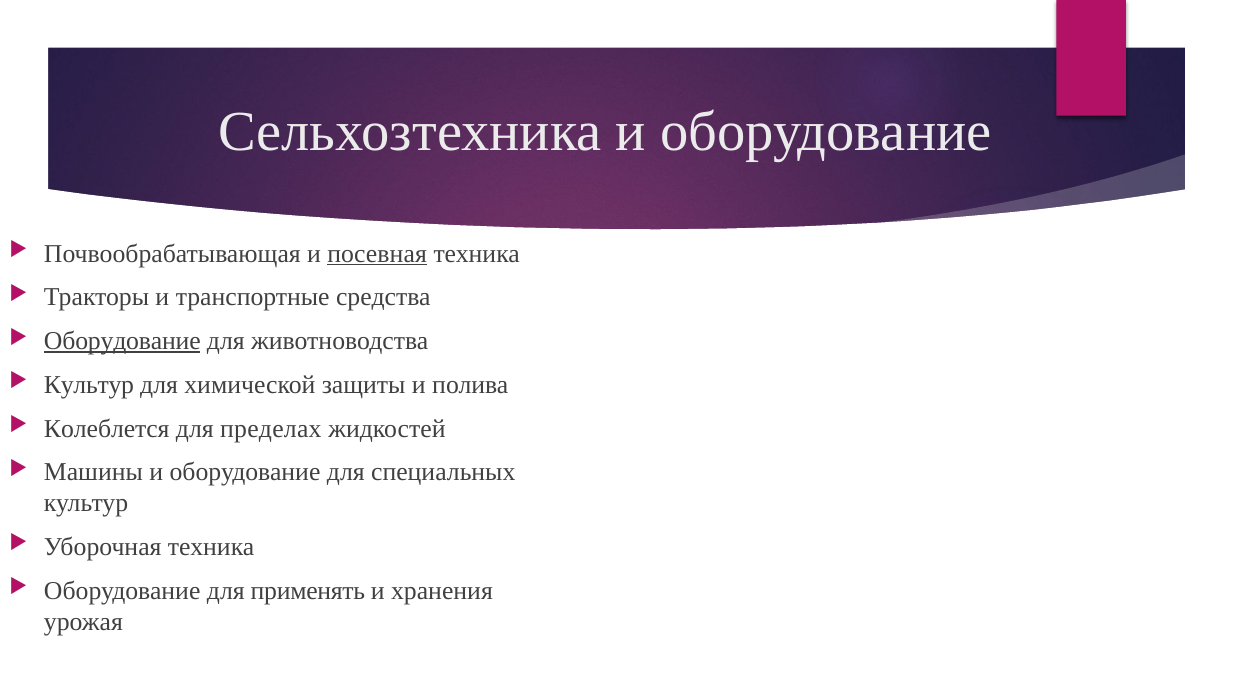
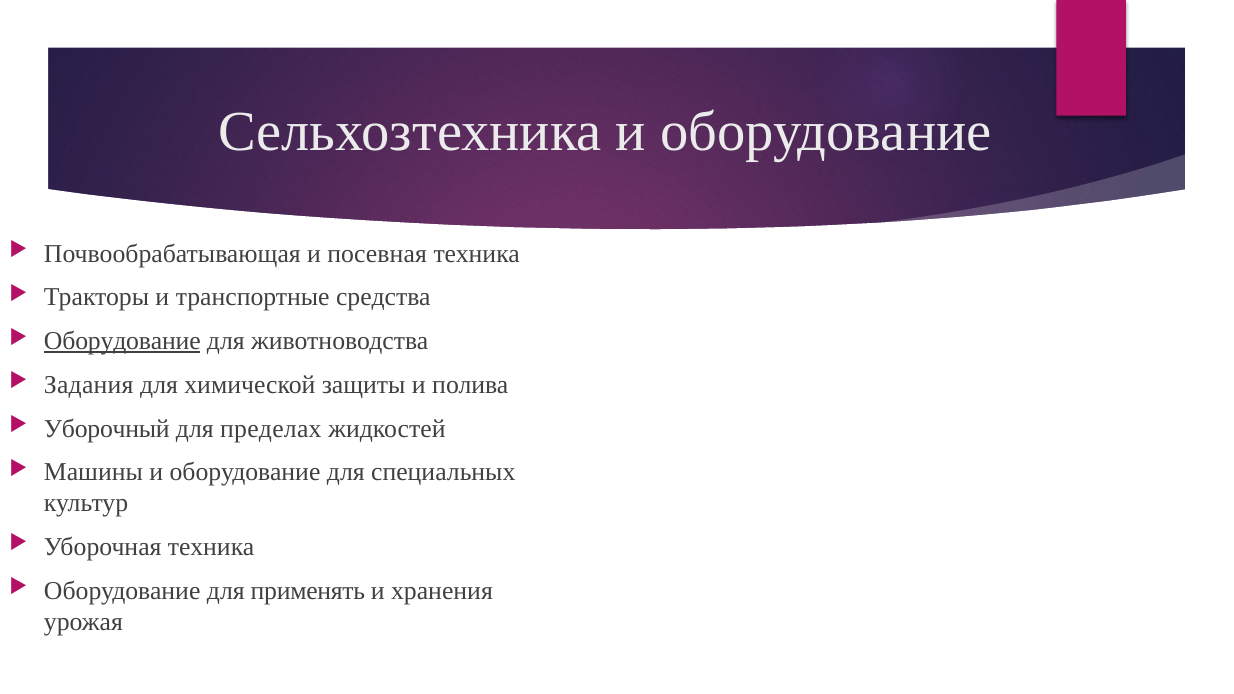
посевная underline: present -> none
Культур at (89, 385): Культур -> Задания
Колеблется: Колеблется -> Уборочный
